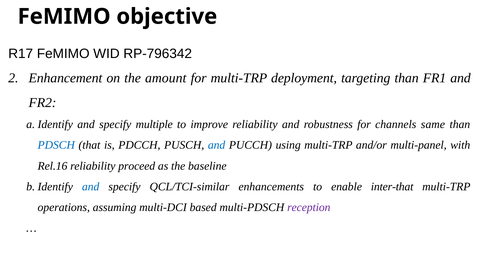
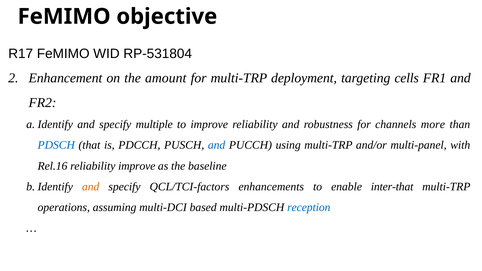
RP-796342: RP-796342 -> RP-531804
targeting than: than -> cells
same: same -> more
reliability proceed: proceed -> improve
and at (91, 187) colour: blue -> orange
QCL/TCI-similar: QCL/TCI-similar -> QCL/TCI-factors
reception colour: purple -> blue
